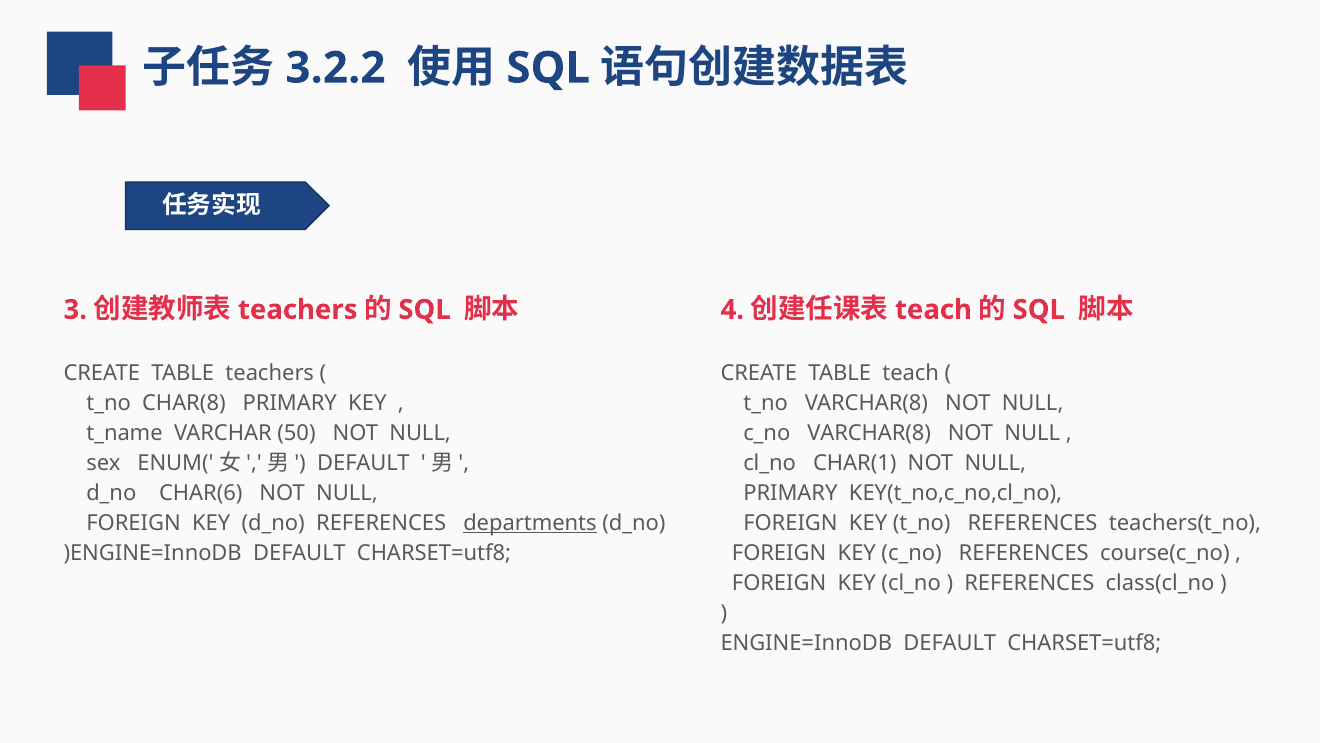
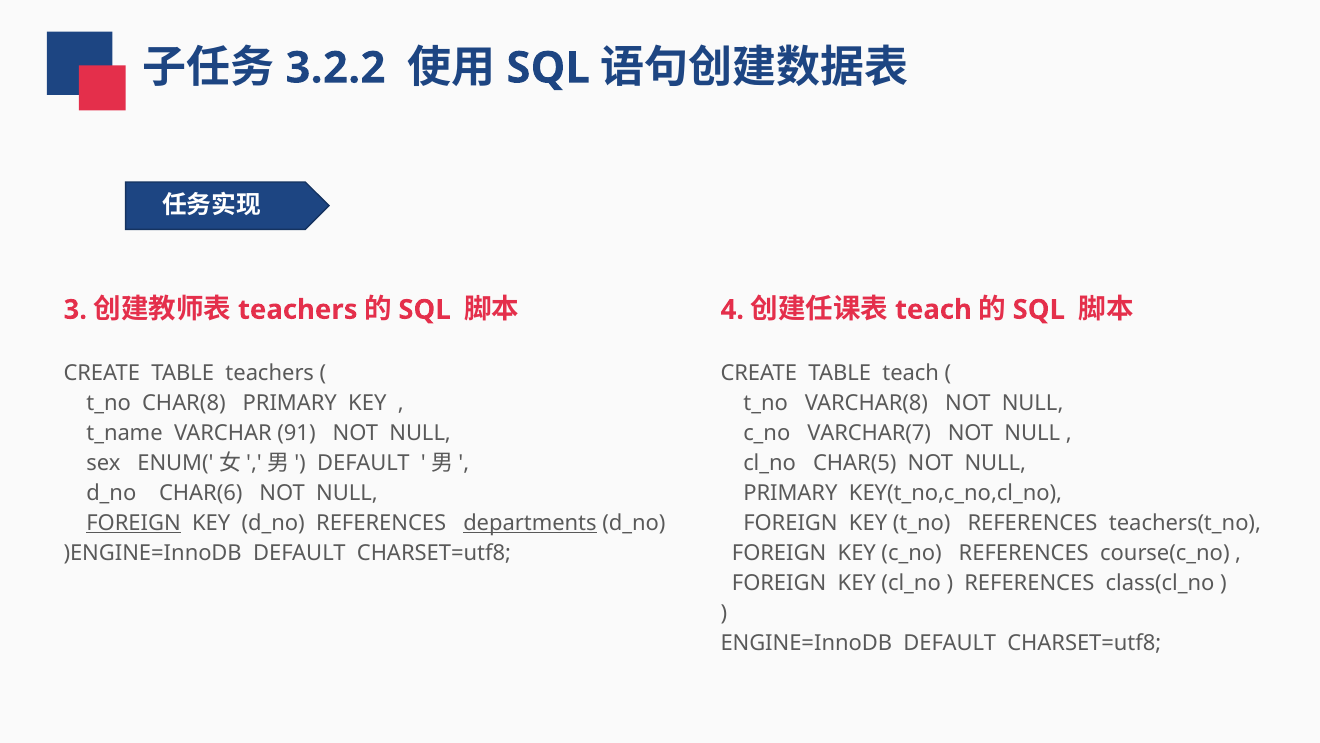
50: 50 -> 91
c_no VARCHAR(8: VARCHAR(8 -> VARCHAR(7
CHAR(1: CHAR(1 -> CHAR(5
FOREIGN at (134, 523) underline: none -> present
